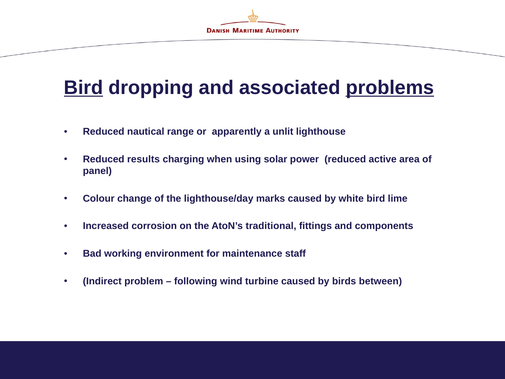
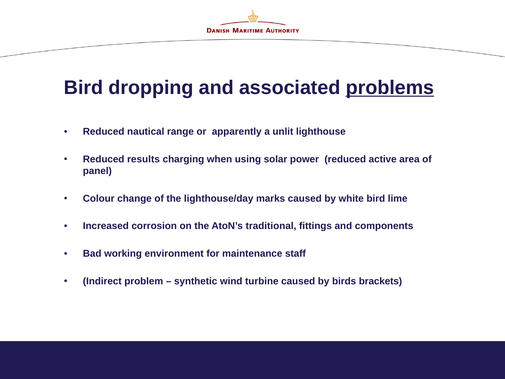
Bird at (84, 88) underline: present -> none
following: following -> synthetic
between: between -> brackets
